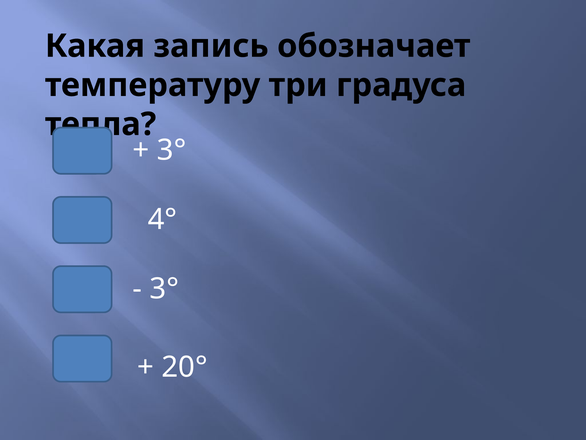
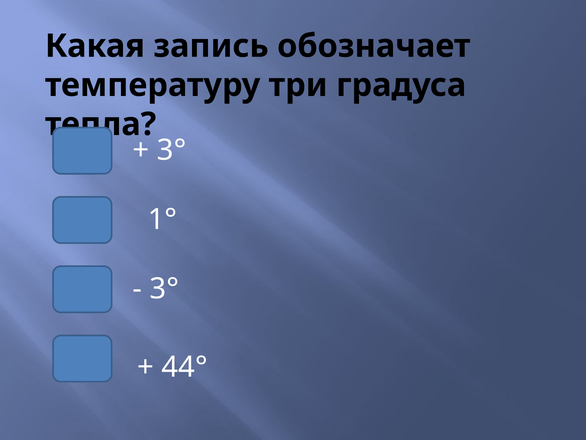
4°: 4° -> 1°
20°: 20° -> 44°
